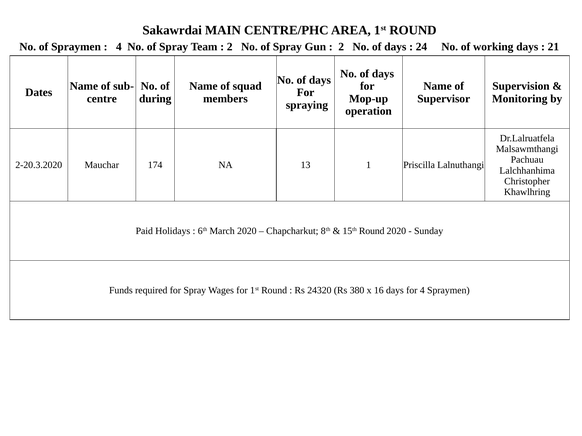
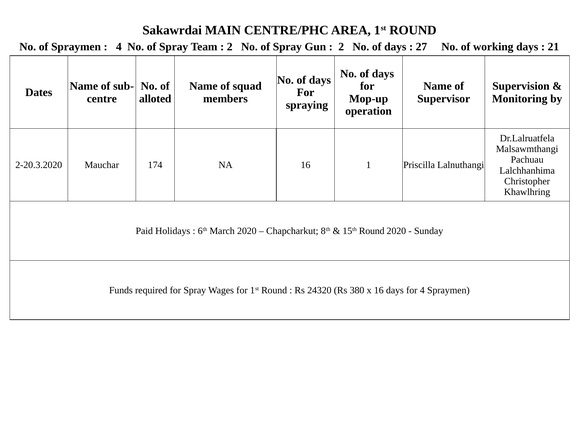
24: 24 -> 27
during: during -> alloted
NA 13: 13 -> 16
